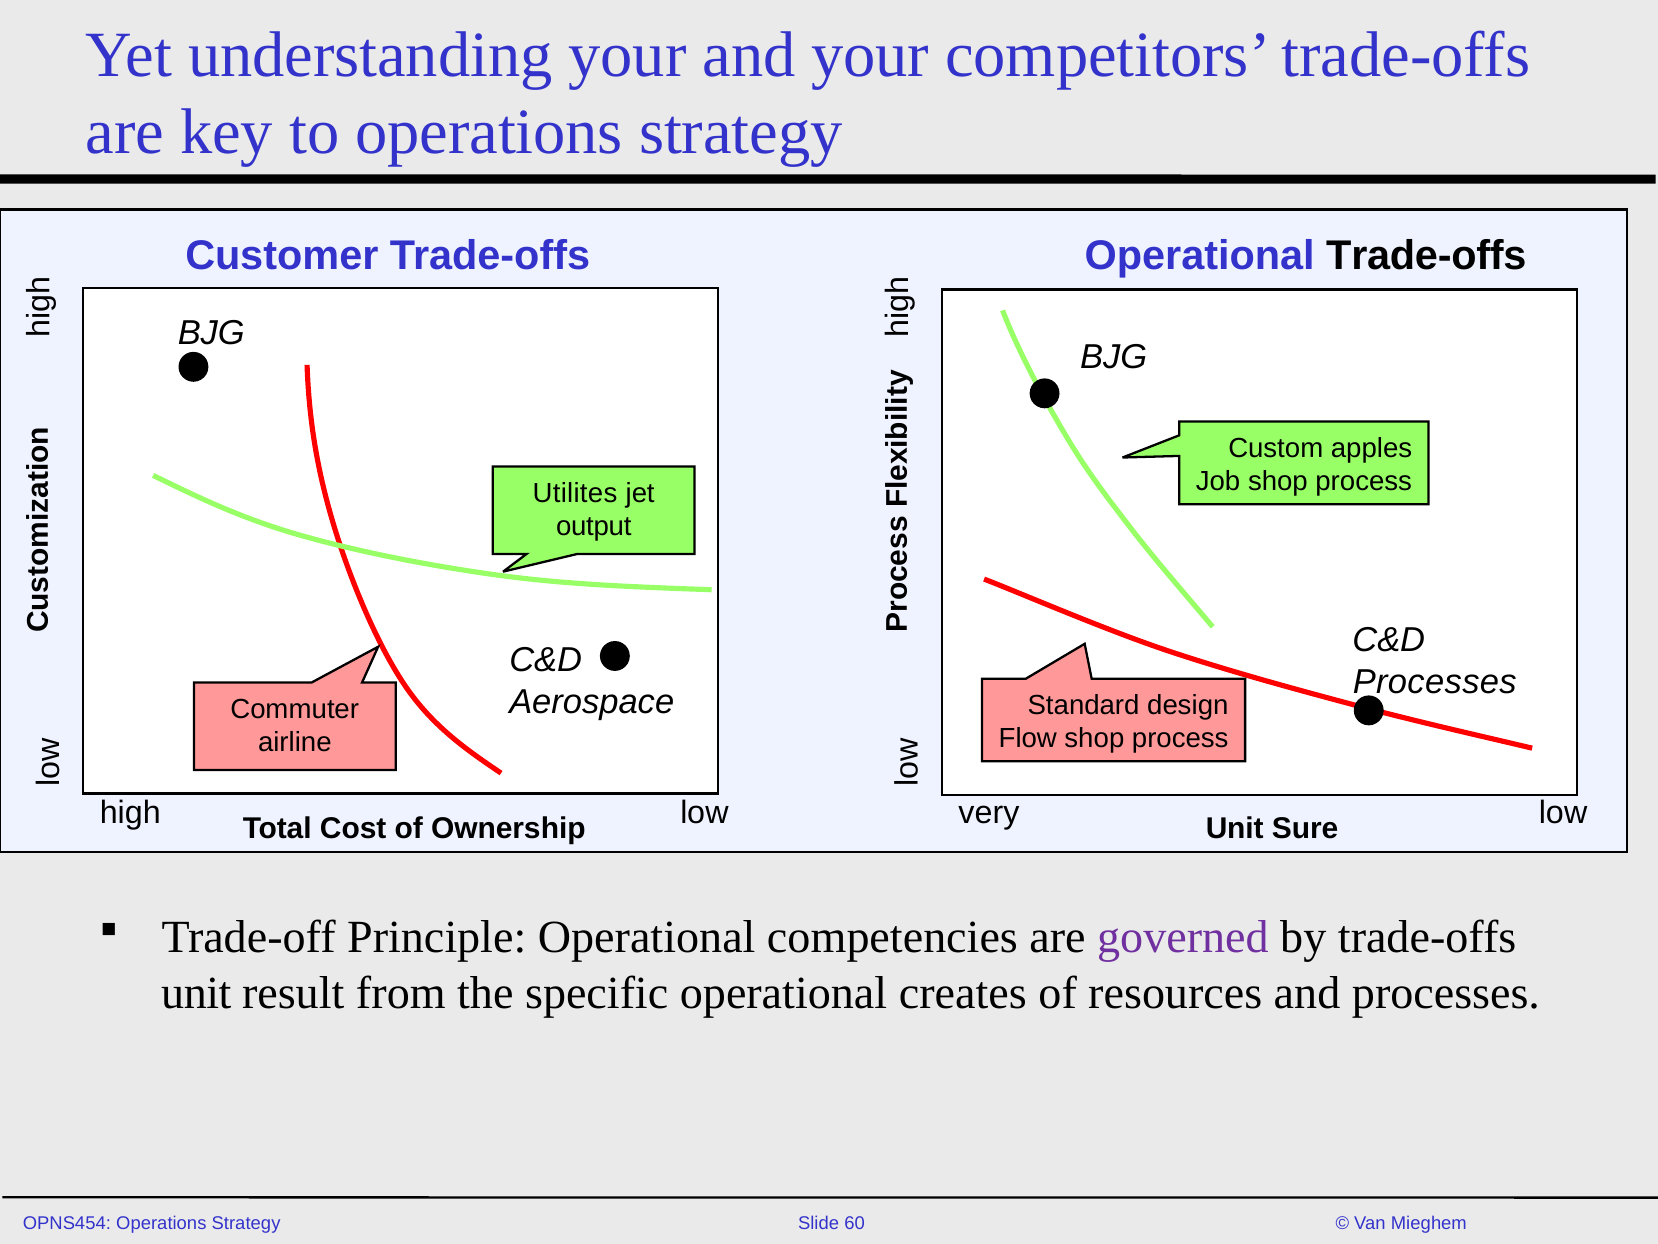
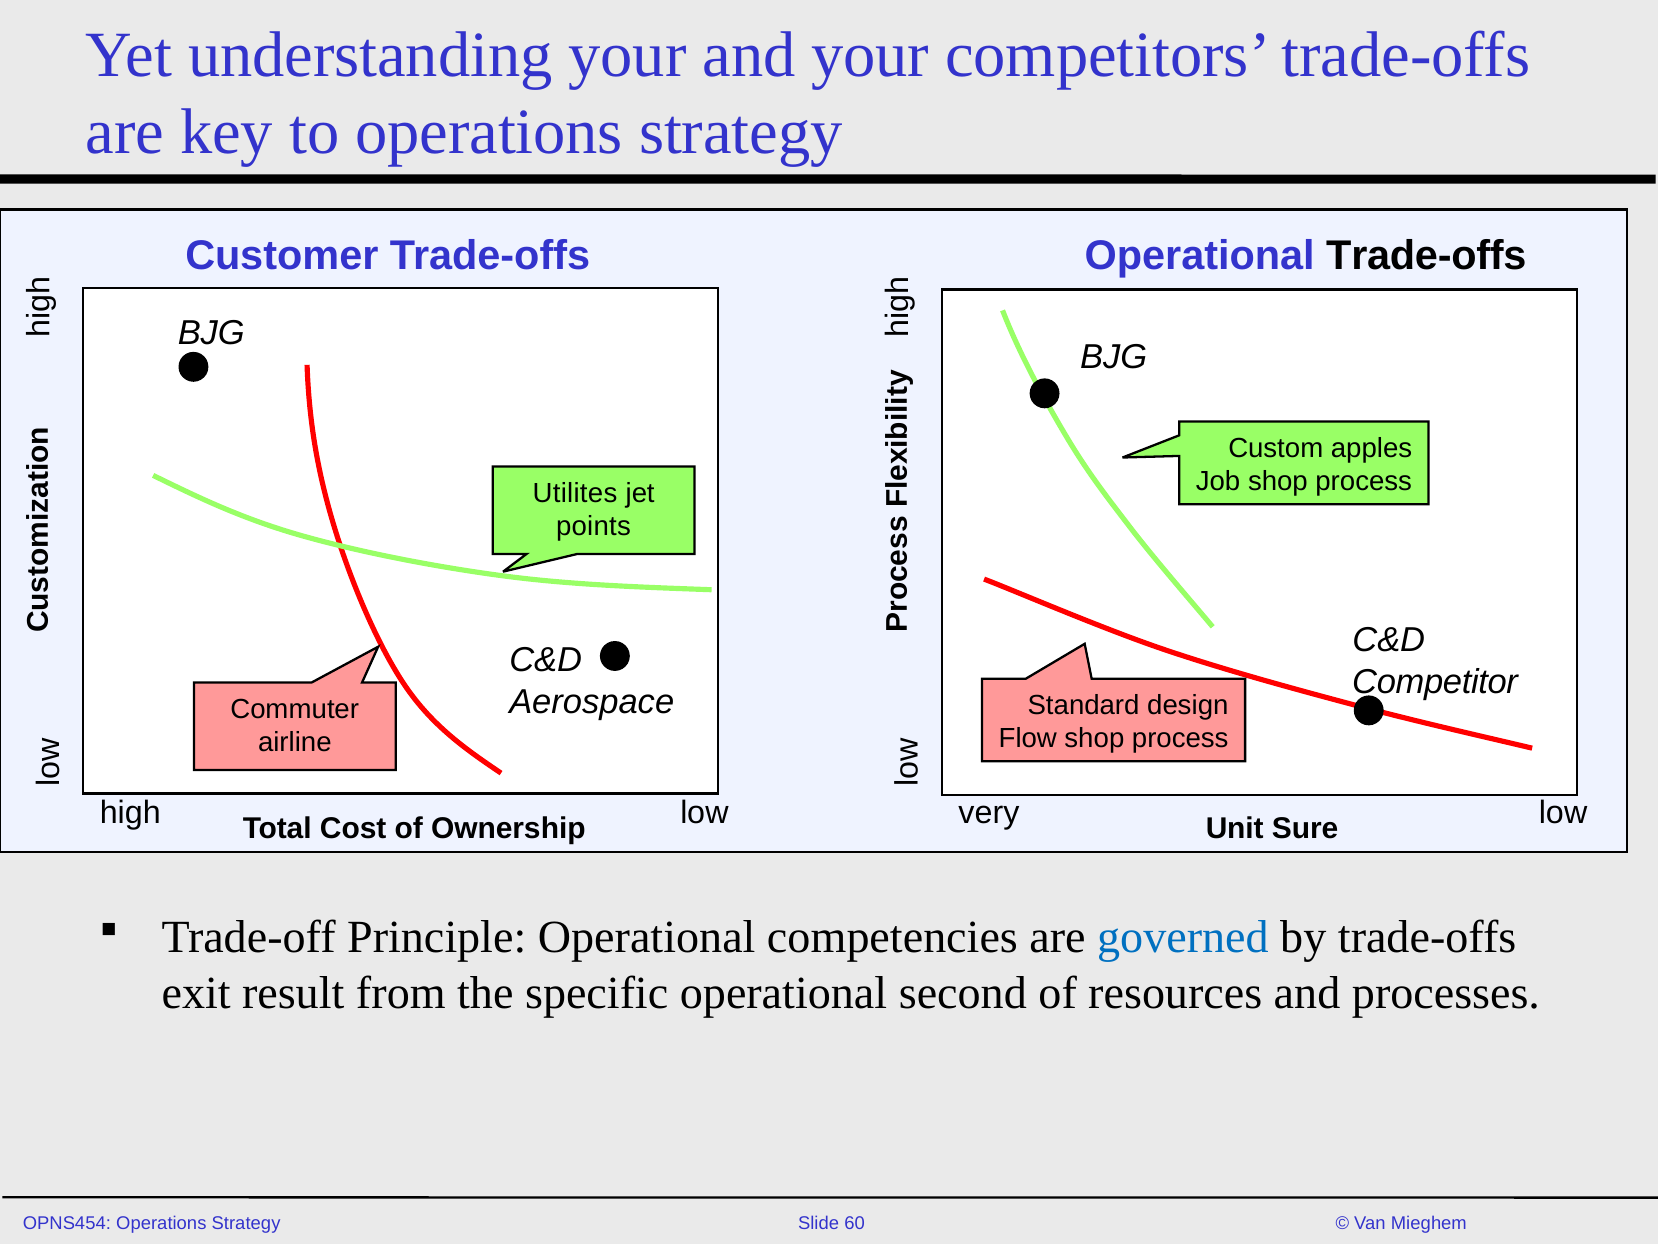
output: output -> points
Processes at (1435, 682): Processes -> Competitor
governed colour: purple -> blue
unit at (196, 993): unit -> exit
creates: creates -> second
